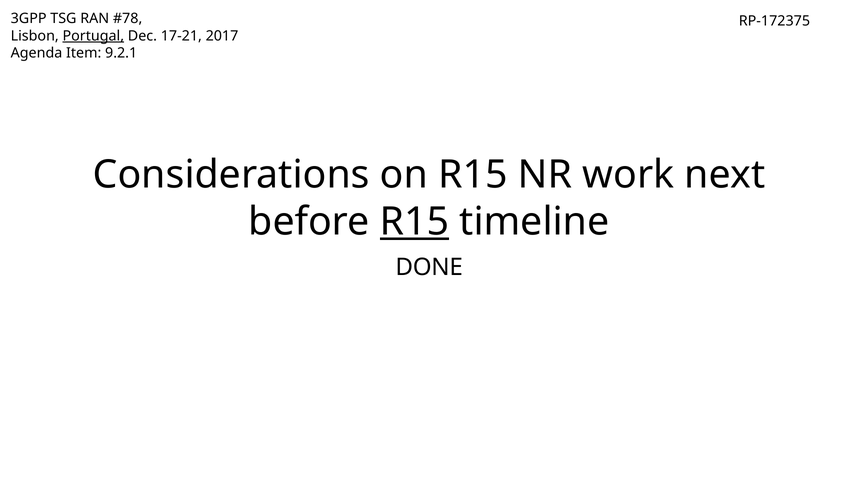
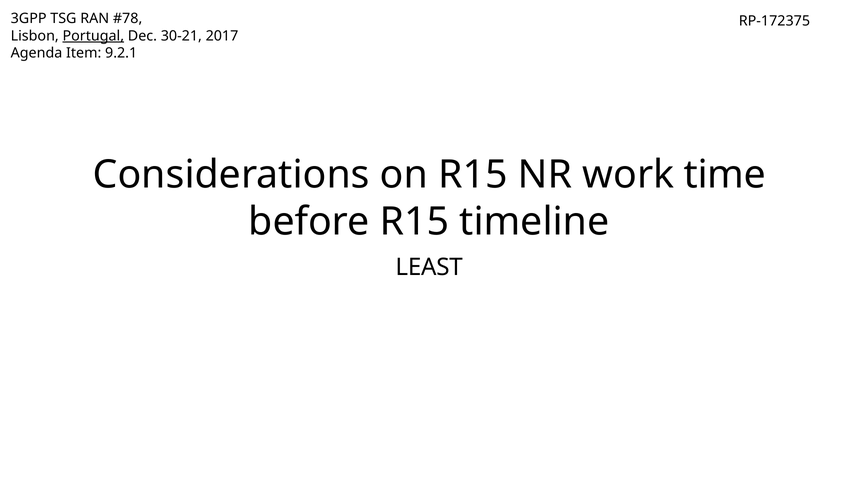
17-21: 17-21 -> 30-21
next: next -> time
R15 at (415, 222) underline: present -> none
DONE: DONE -> LEAST
